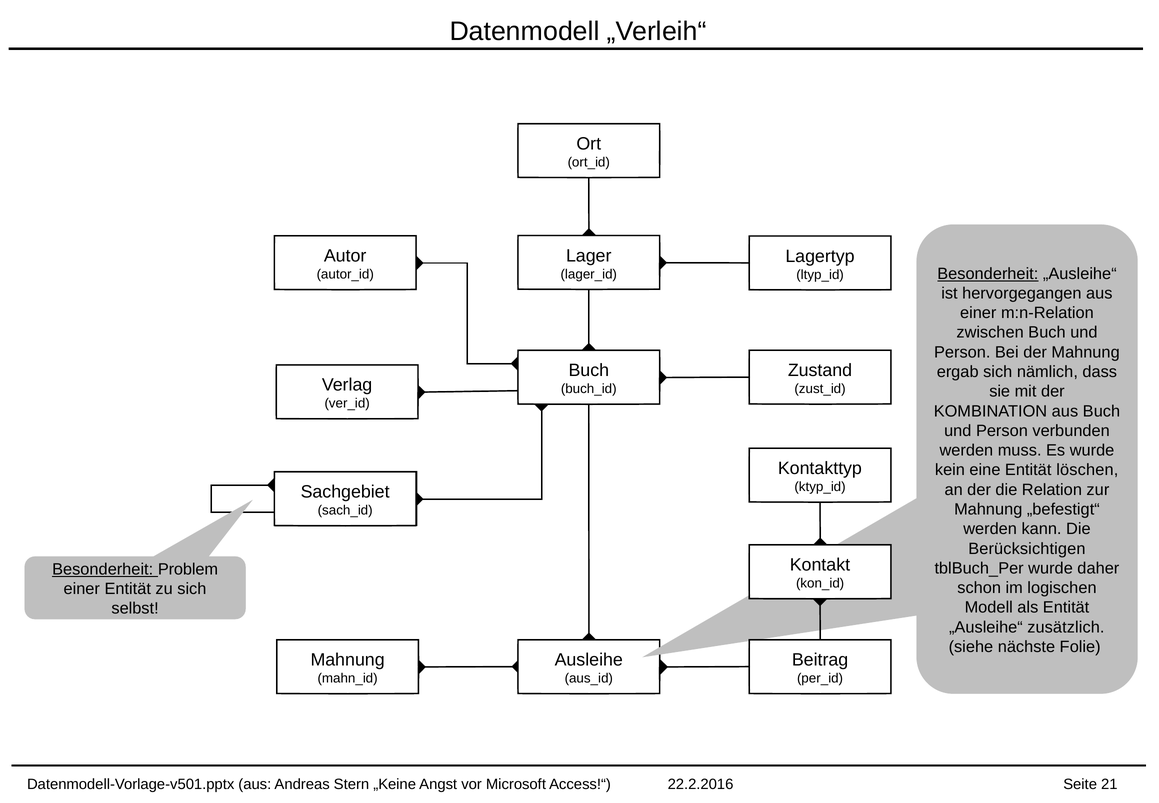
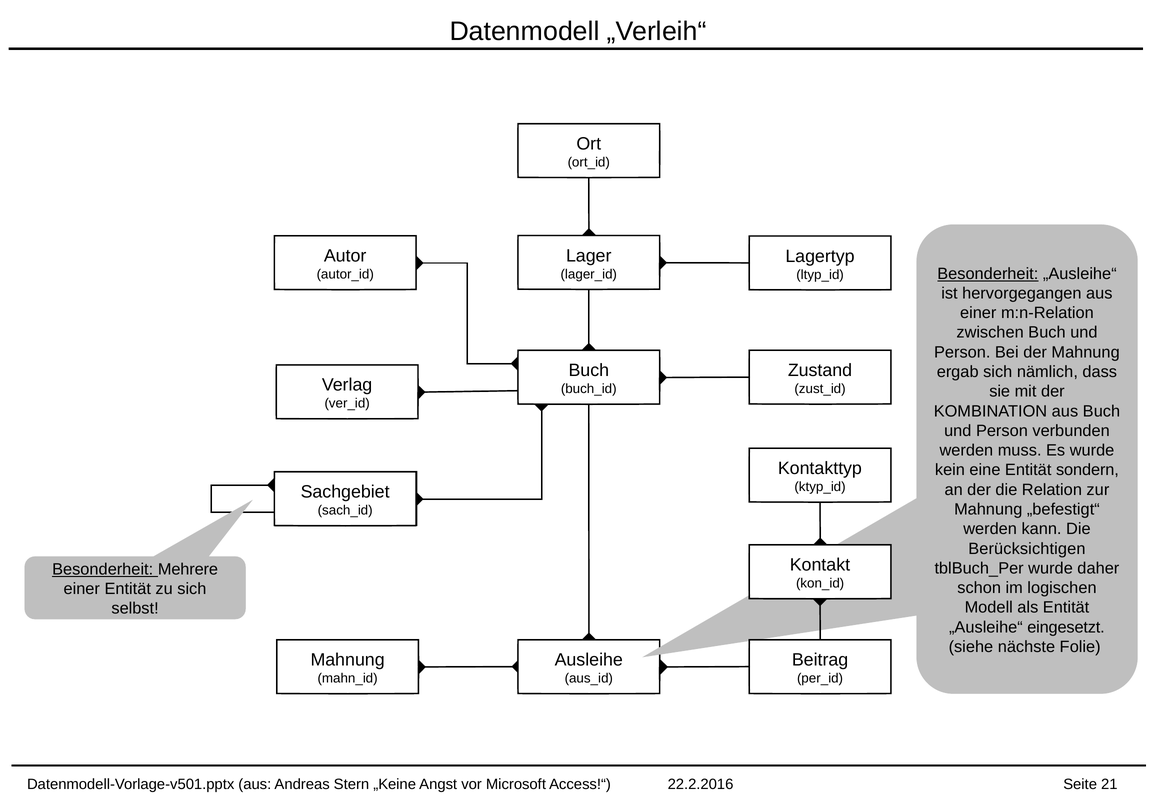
löschen: löschen -> sondern
Problem: Problem -> Mehrere
zusätzlich: zusätzlich -> eingesetzt
